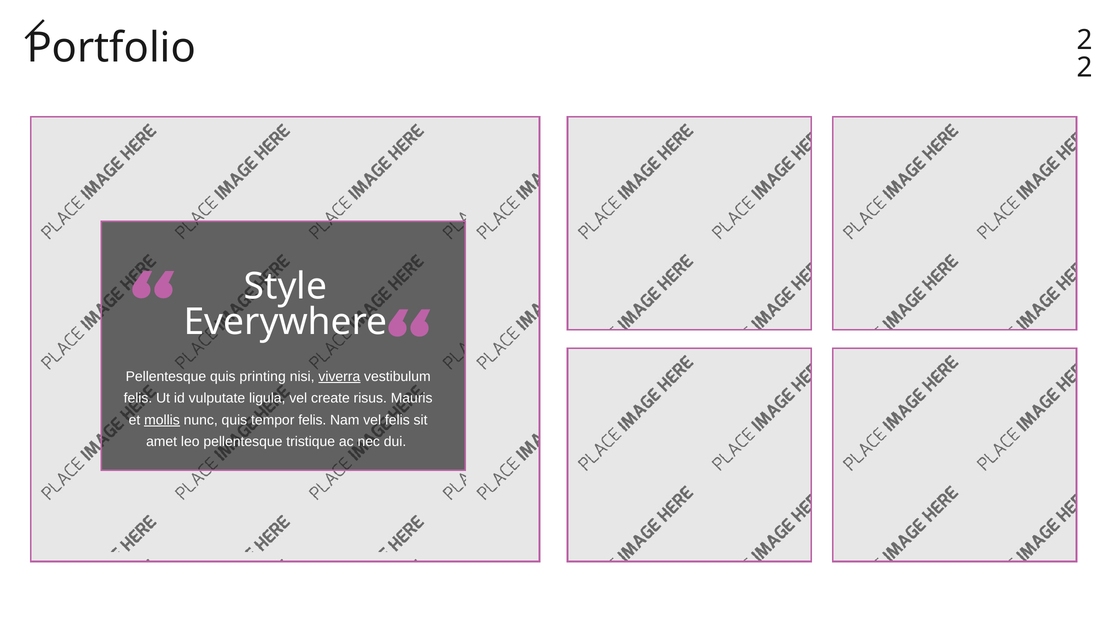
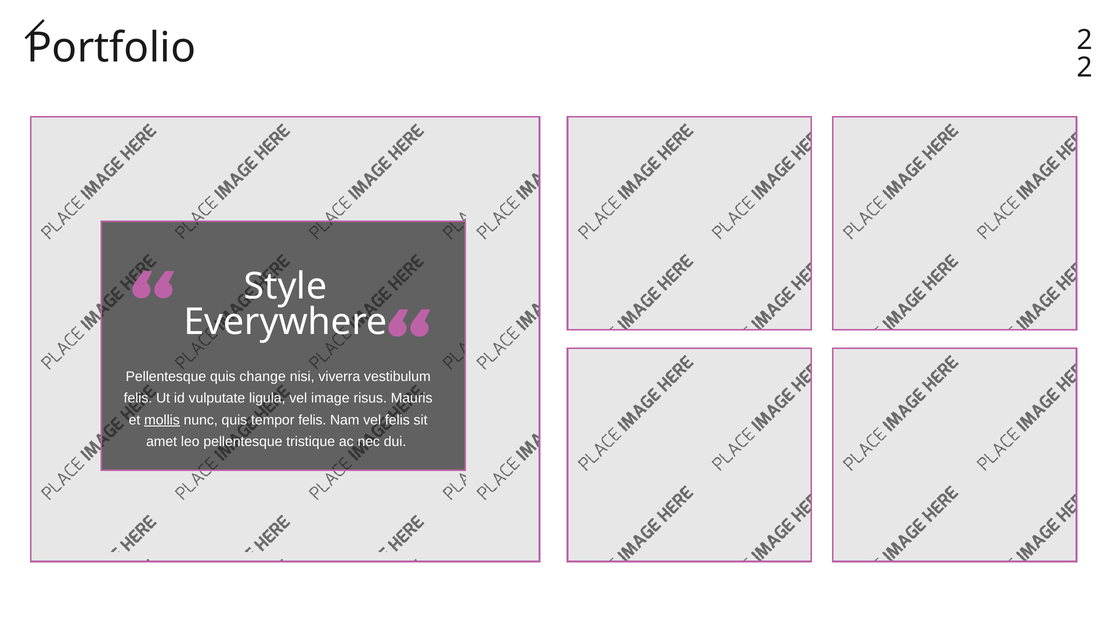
printing: printing -> change
viverra underline: present -> none
create: create -> image
